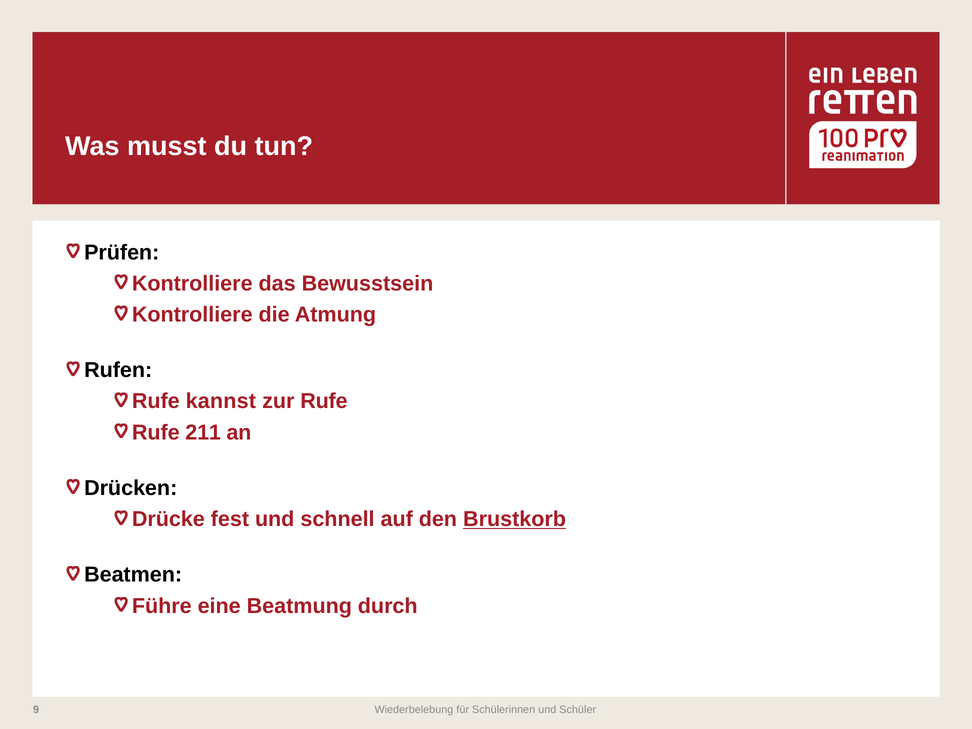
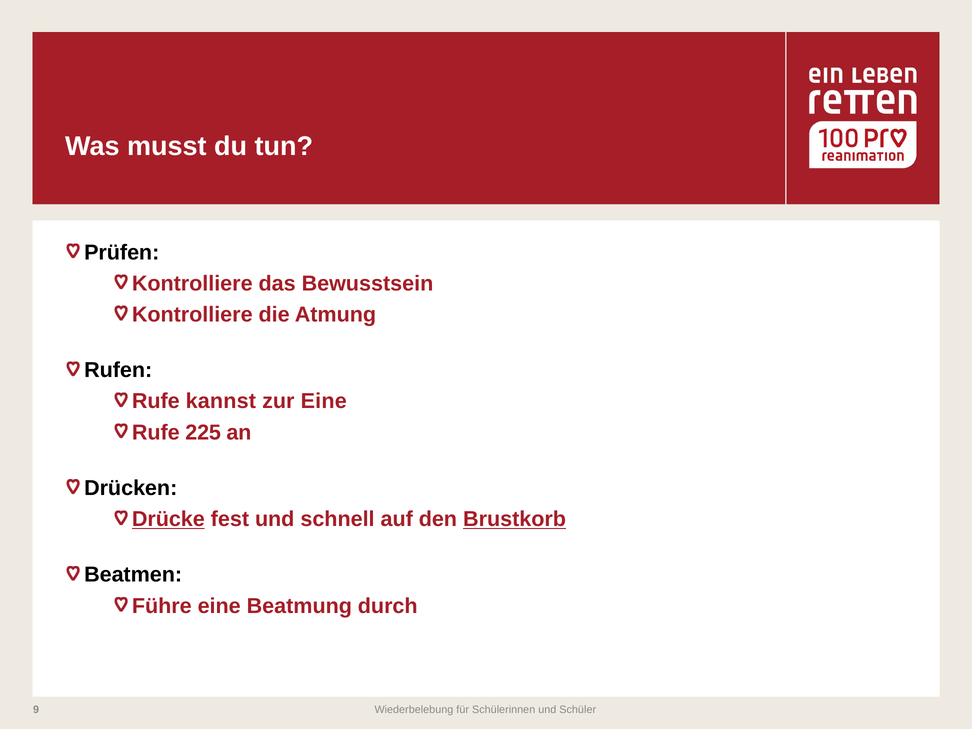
zur Rufe: Rufe -> Eine
211: 211 -> 225
Drücke underline: none -> present
